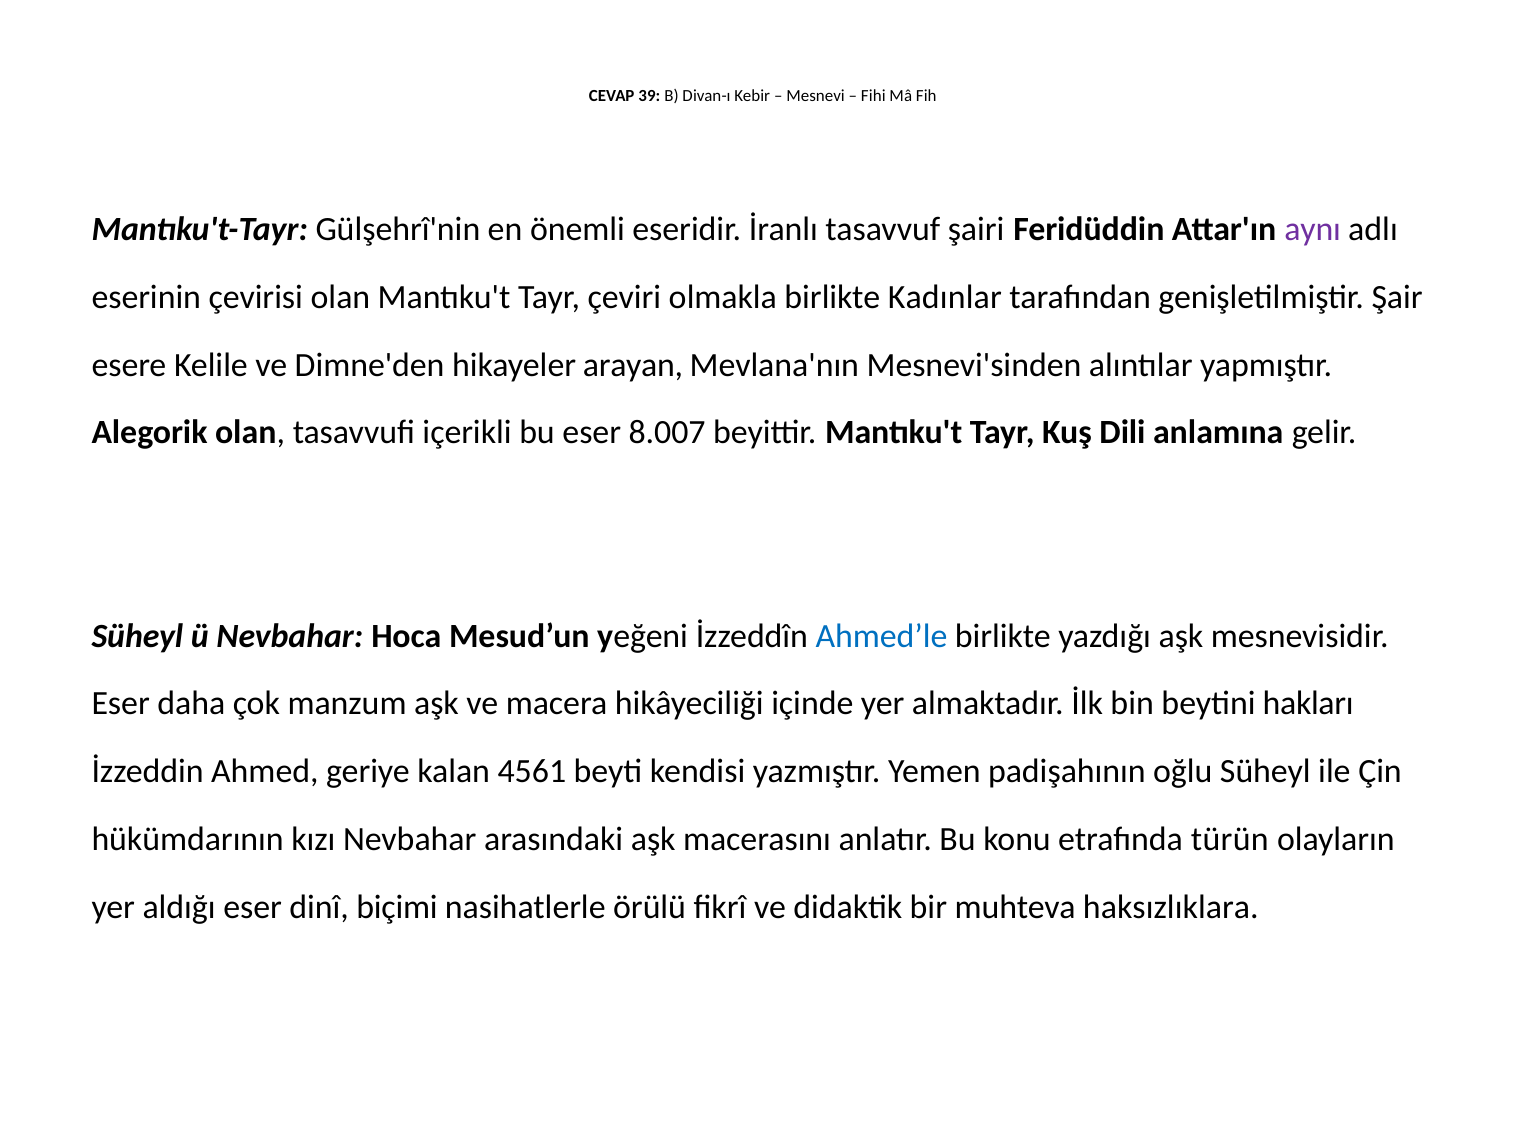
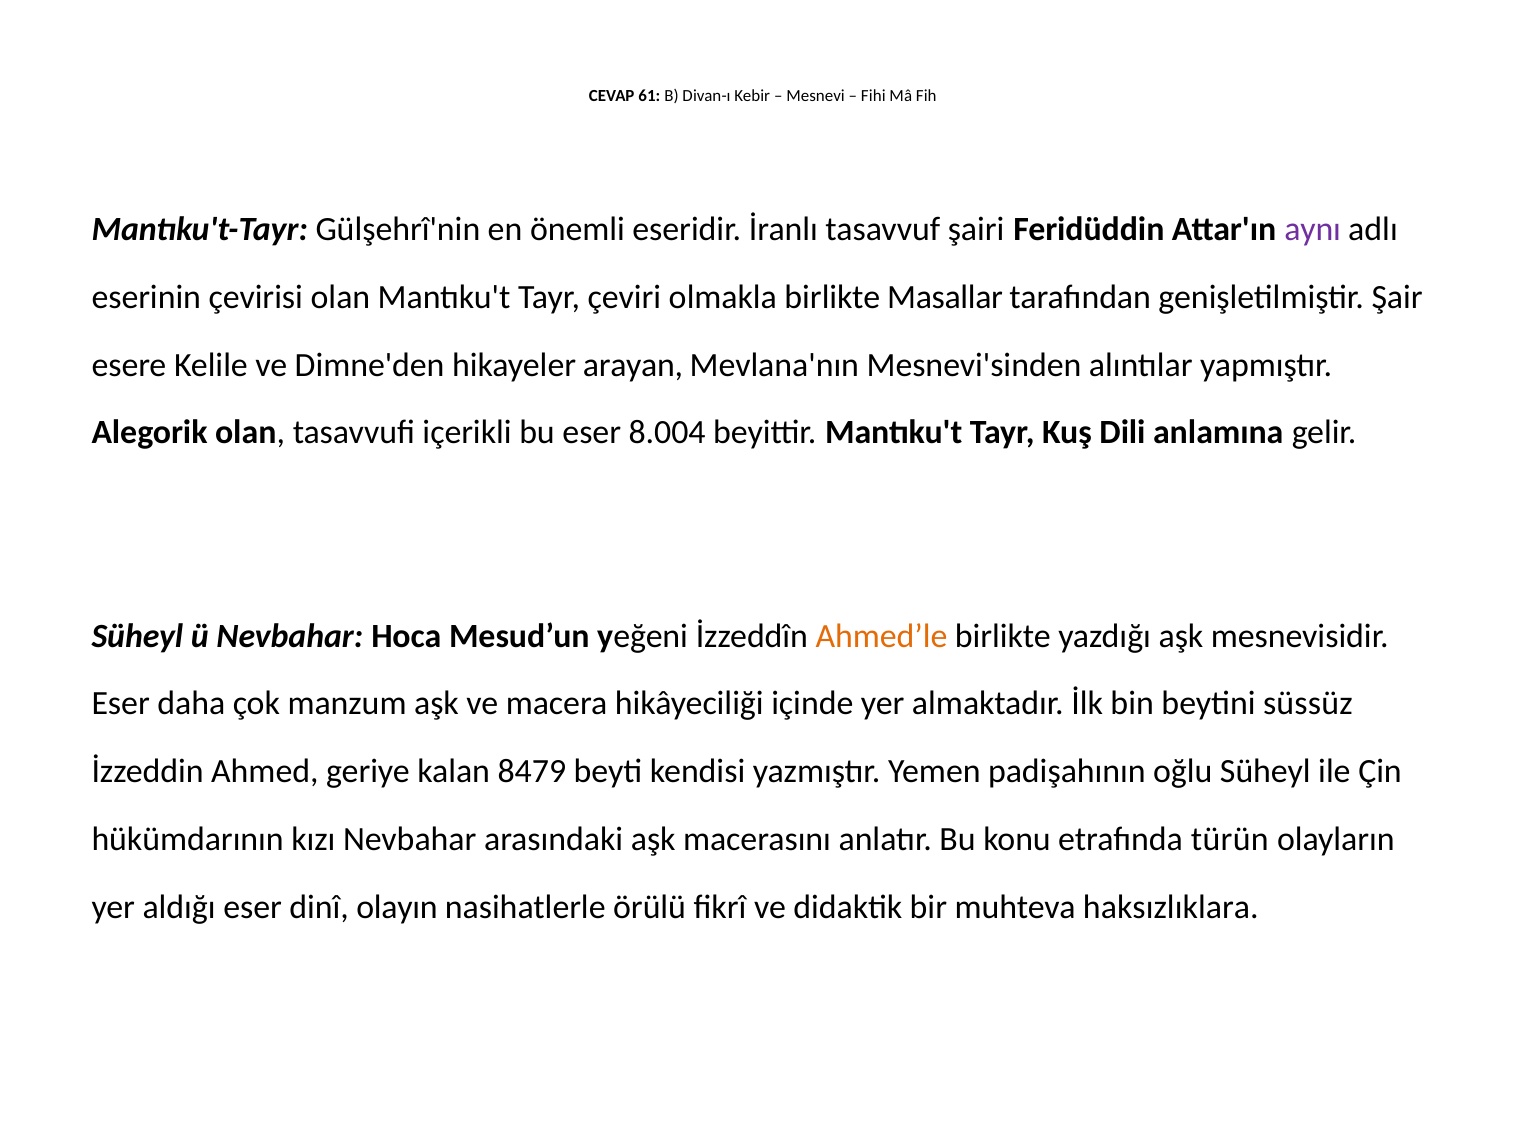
39: 39 -> 61
Kadınlar: Kadınlar -> Masallar
8.007: 8.007 -> 8.004
Ahmed’le colour: blue -> orange
hakları: hakları -> süssüz
4561: 4561 -> 8479
biçimi: biçimi -> olayın
